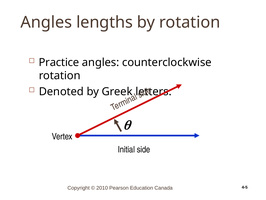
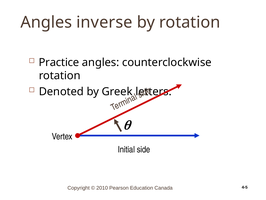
lengths: lengths -> inverse
